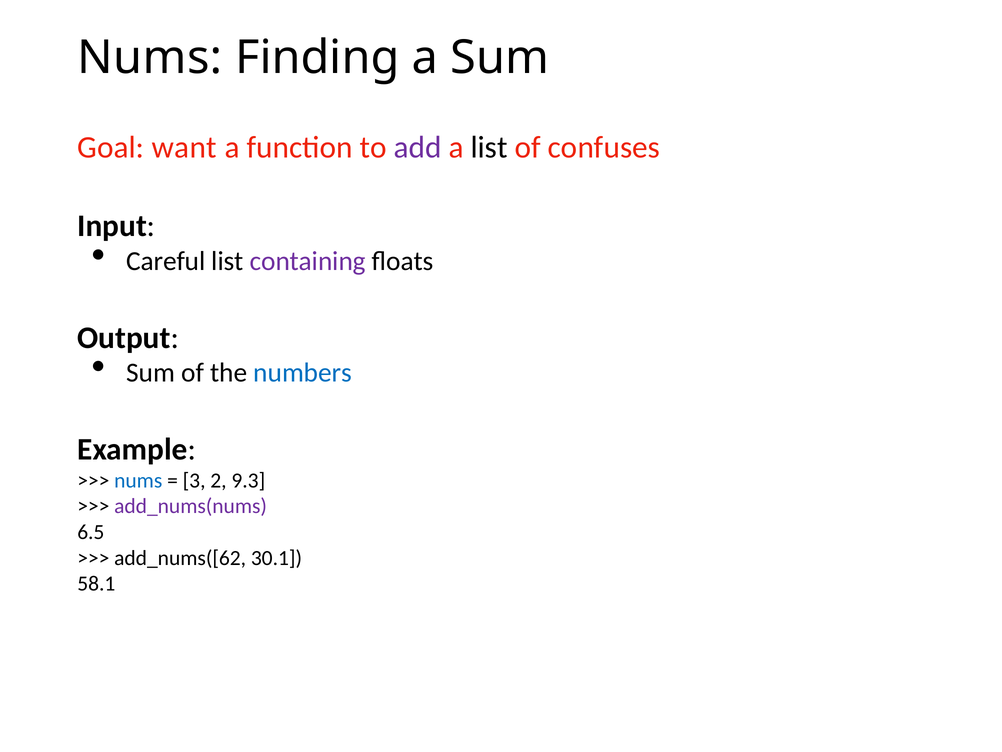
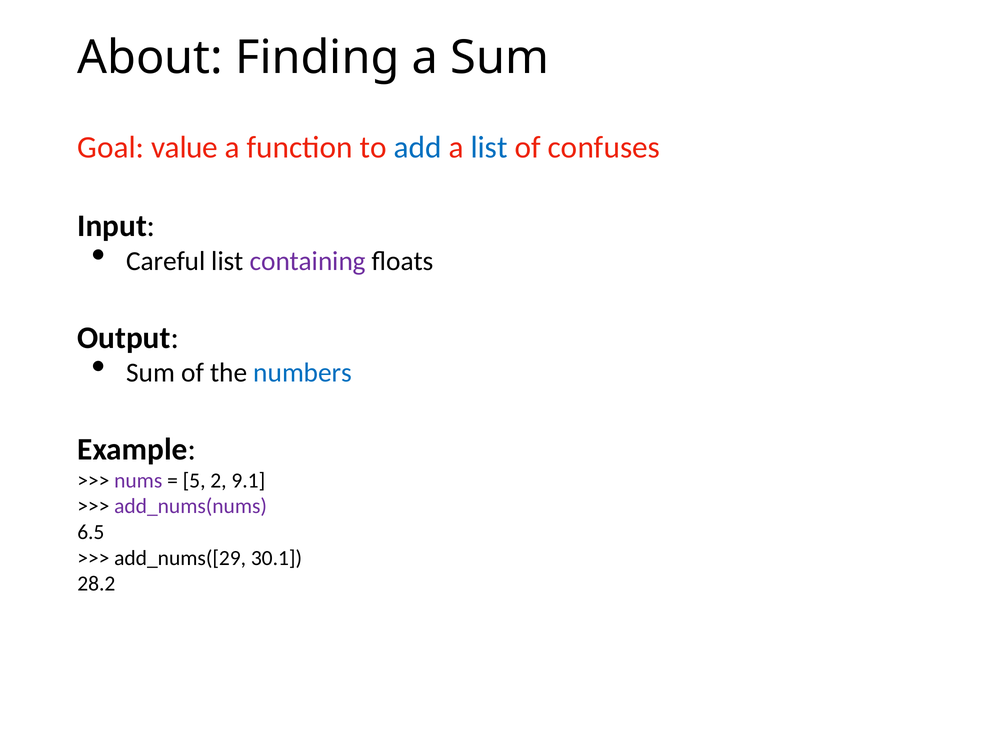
Nums at (150, 58): Nums -> About
want: want -> value
add colour: purple -> blue
list at (489, 147) colour: black -> blue
nums at (138, 480) colour: blue -> purple
3: 3 -> 5
9.3: 9.3 -> 9.1
add_nums([62: add_nums([62 -> add_nums([29
58.1: 58.1 -> 28.2
